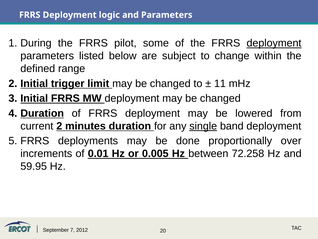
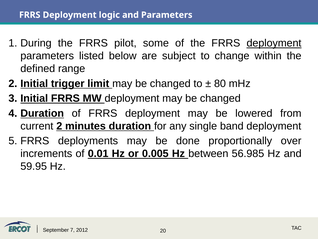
11: 11 -> 80
single underline: present -> none
72.258: 72.258 -> 56.985
